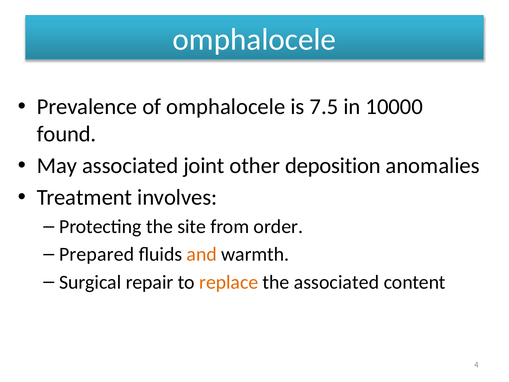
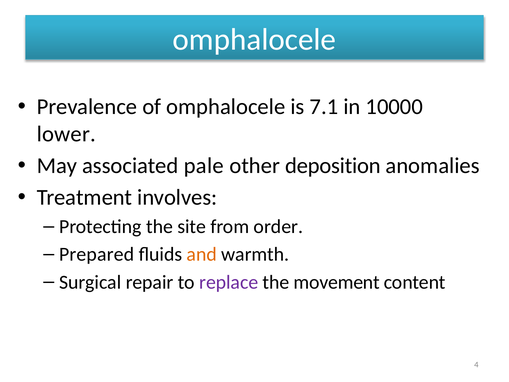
7.5: 7.5 -> 7.1
found: found -> lower
joint: joint -> pale
replace colour: orange -> purple
the associated: associated -> movement
